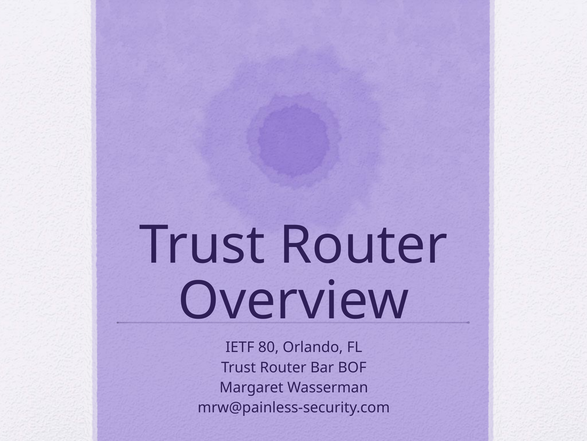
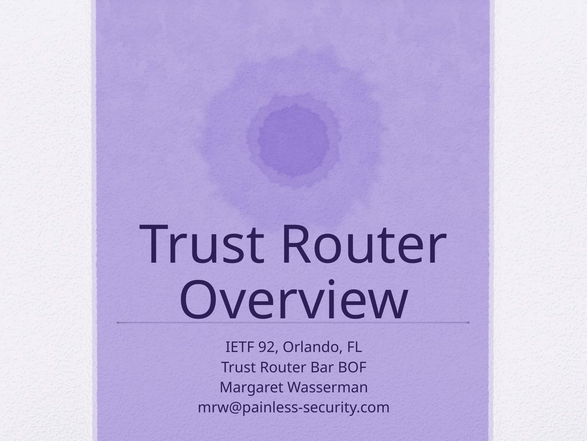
80: 80 -> 92
